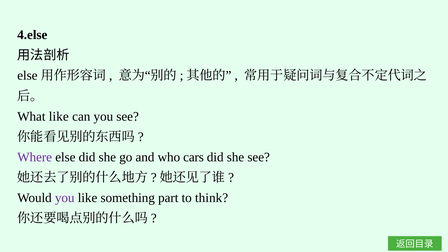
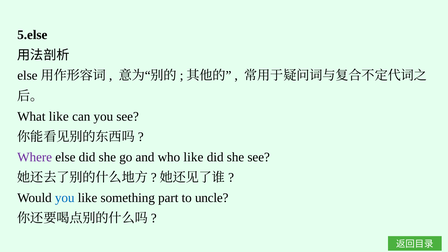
4.else: 4.else -> 5.else
who cars: cars -> like
you at (65, 198) colour: purple -> blue
think: think -> uncle
